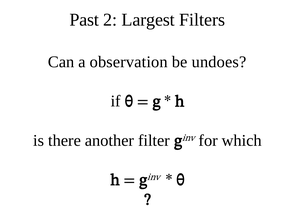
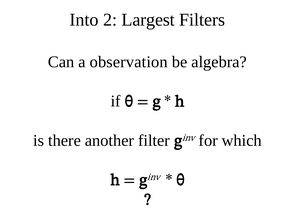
Past: Past -> Into
undoes: undoes -> algebra
